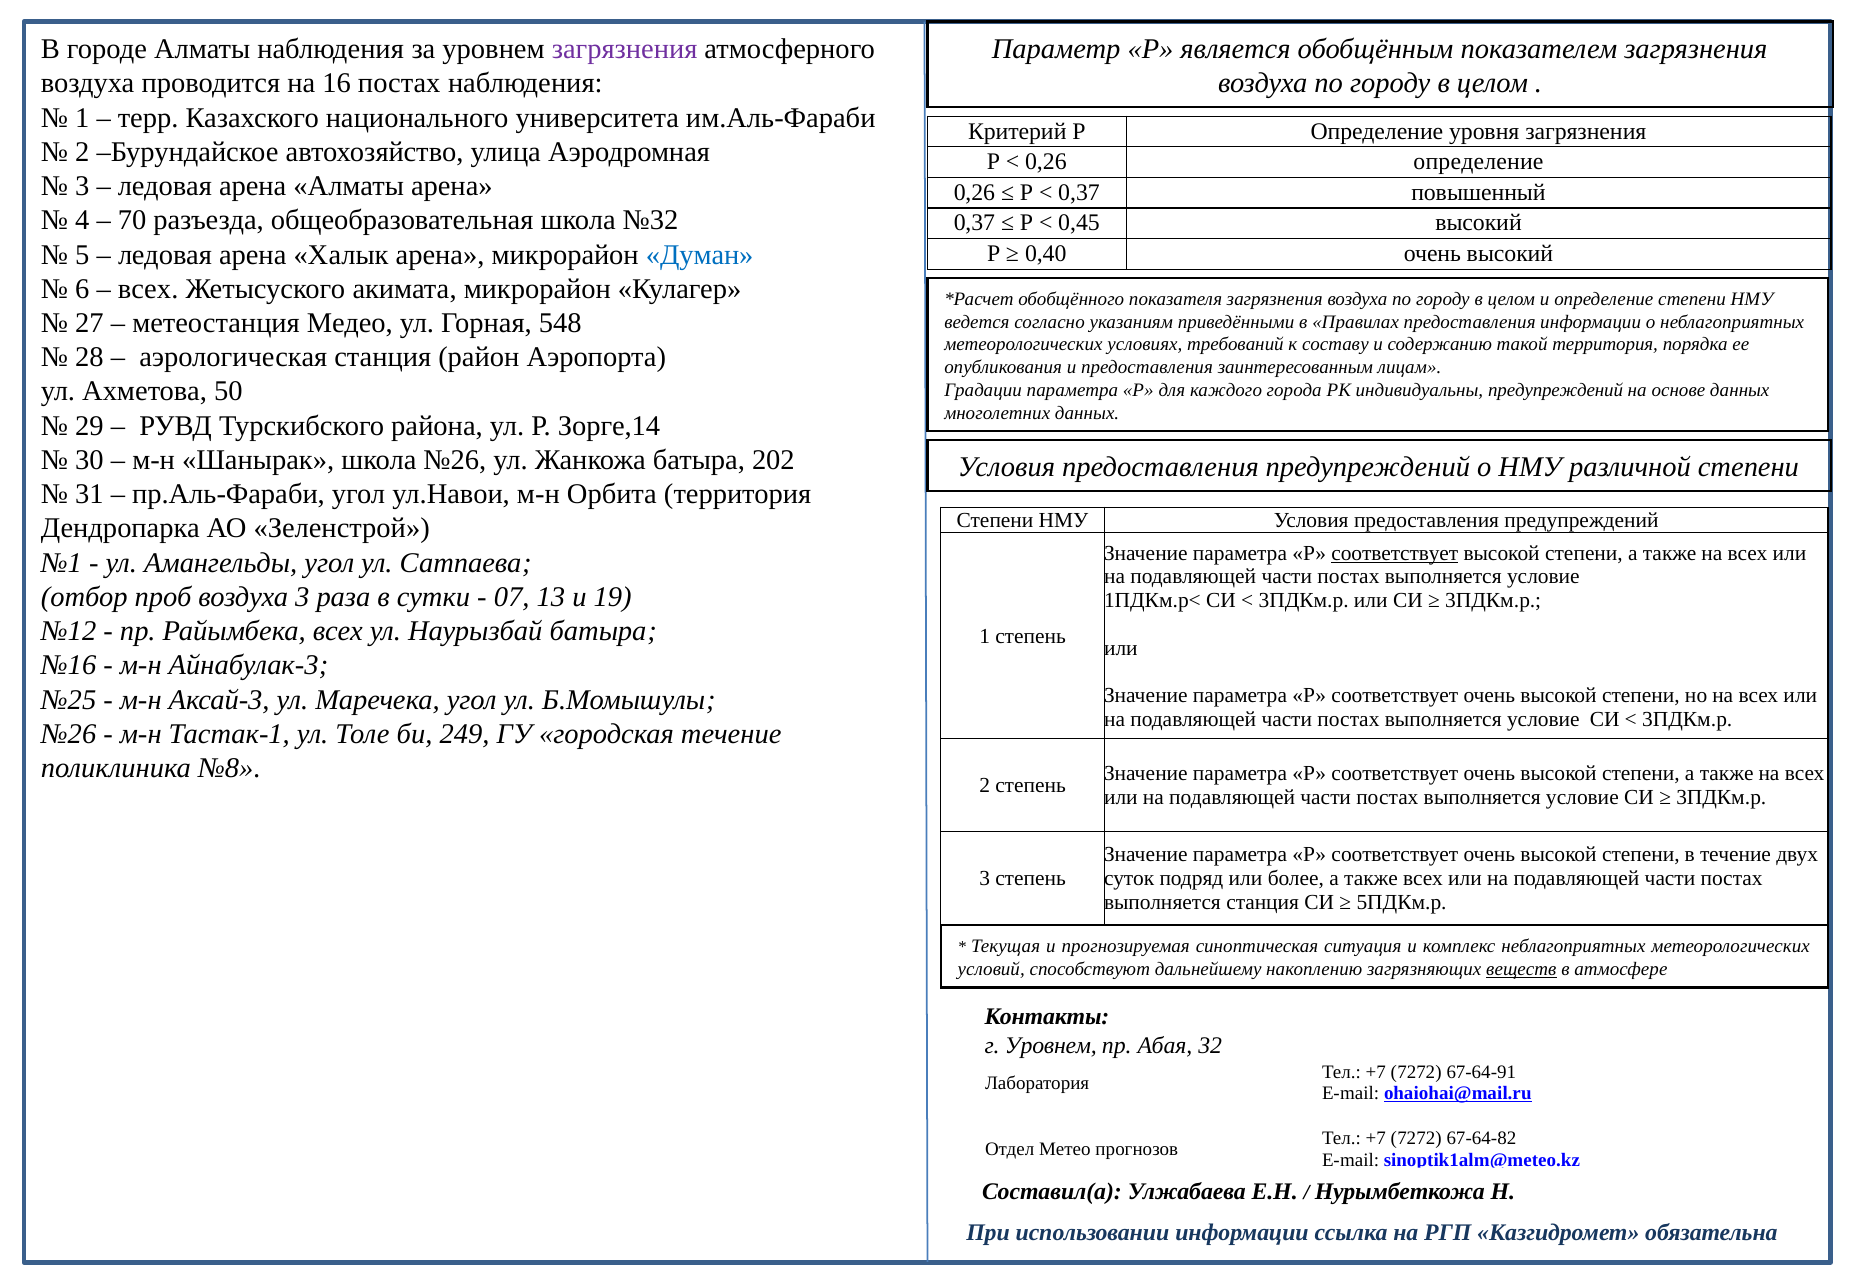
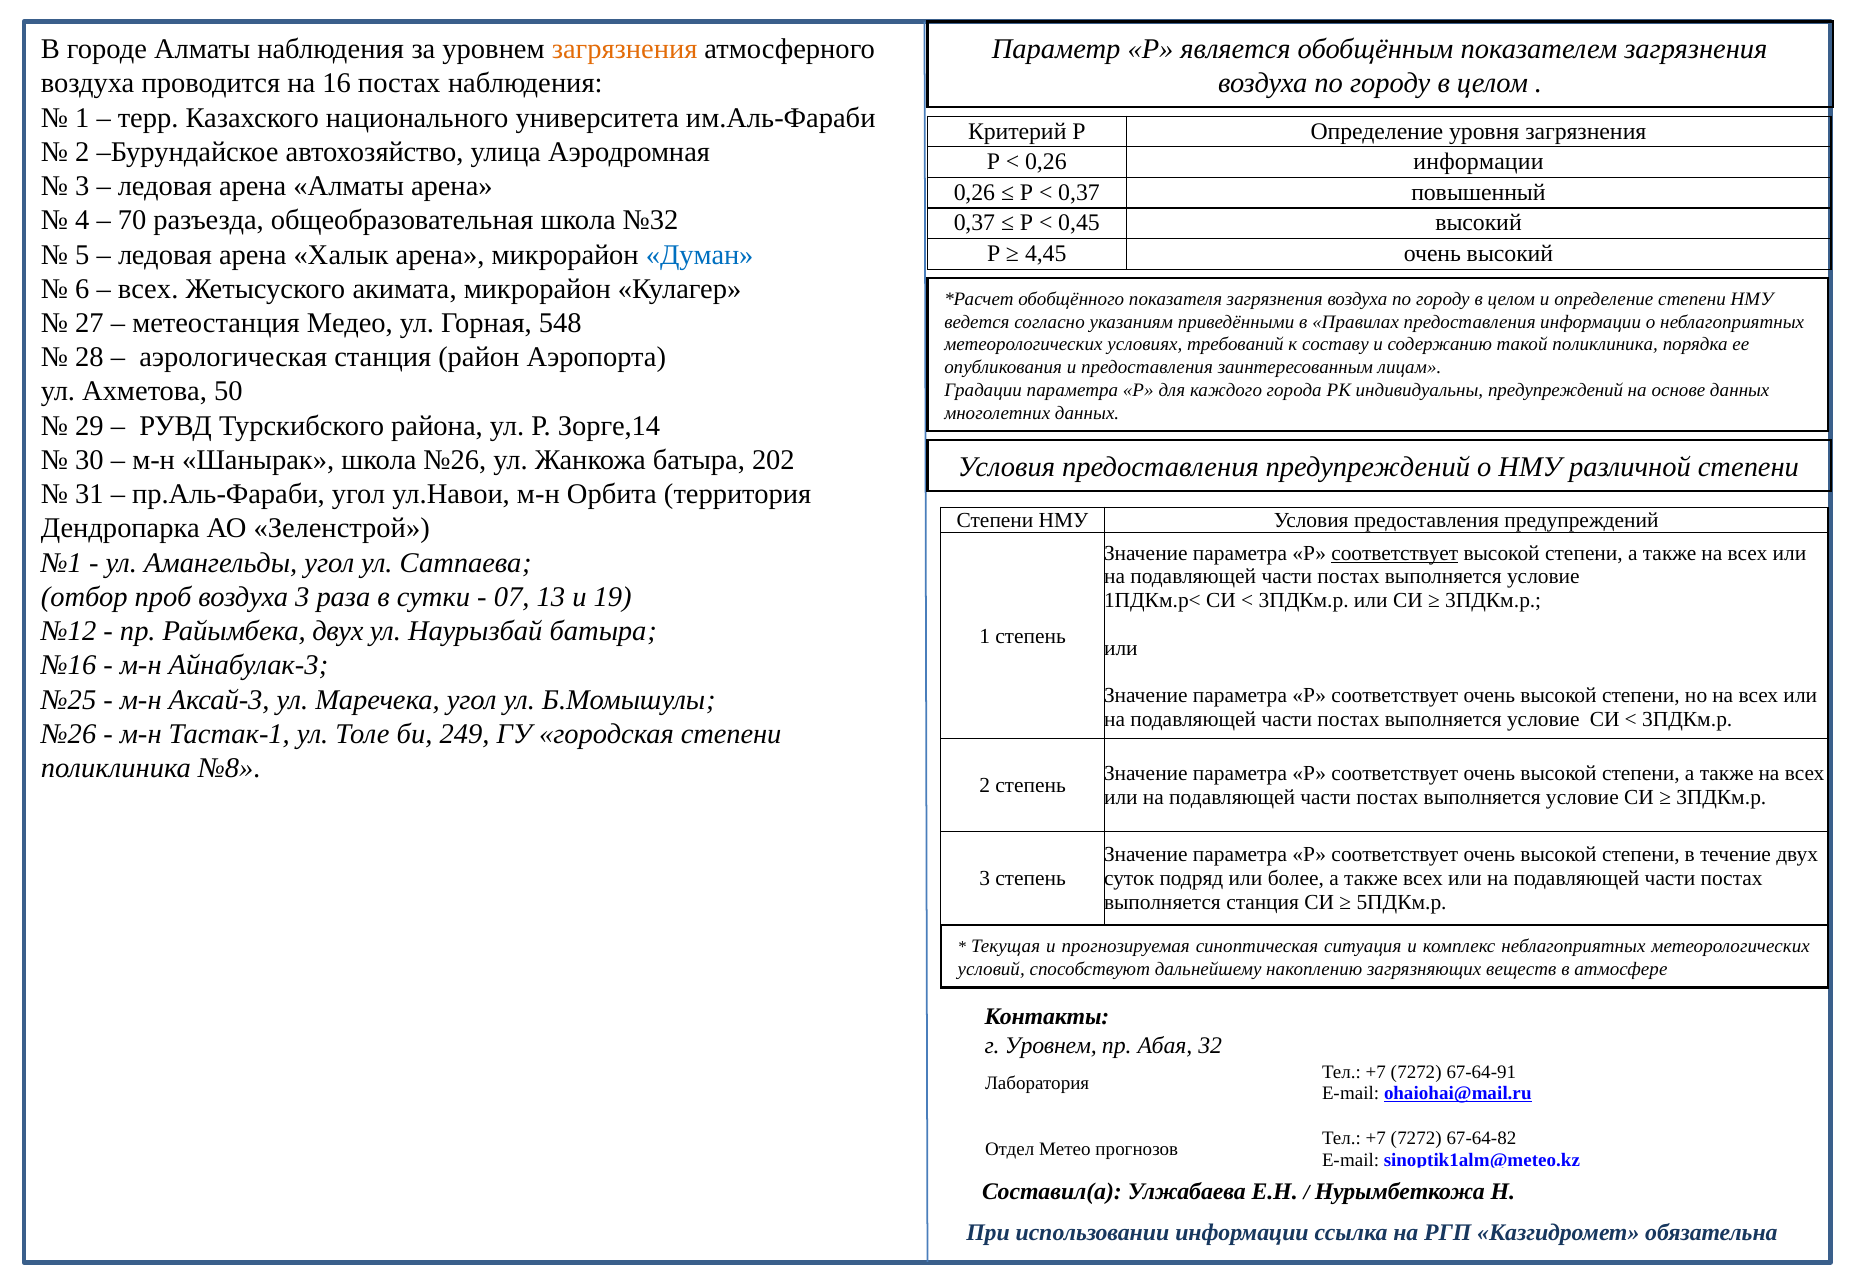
загрязнения at (625, 49) colour: purple -> orange
0,26 определение: определение -> информации
0,40: 0,40 -> 4,45
такой территория: территория -> поликлиника
Райымбека всех: всех -> двух
городская течение: течение -> степени
веществ underline: present -> none
